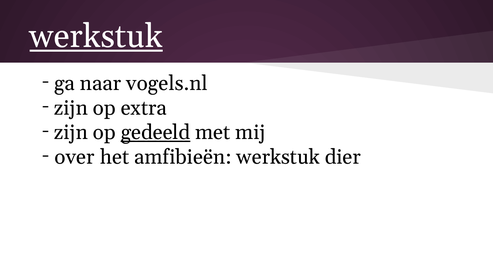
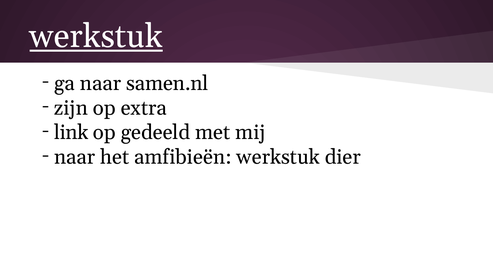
vogels.nl: vogels.nl -> samen.nl
zijn at (71, 133): zijn -> link
gedeeld underline: present -> none
over at (75, 157): over -> naar
